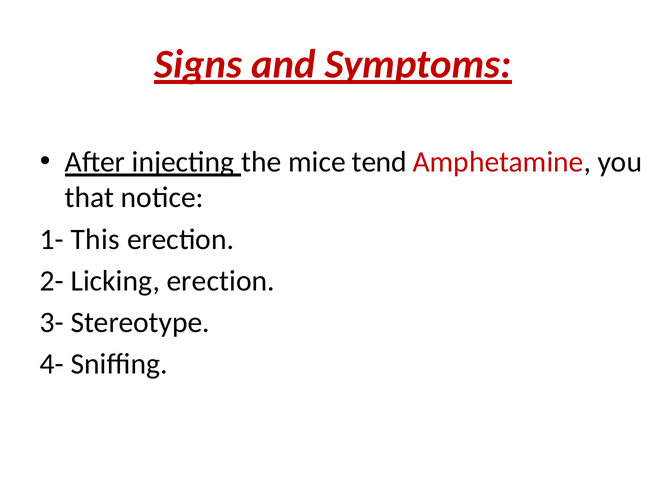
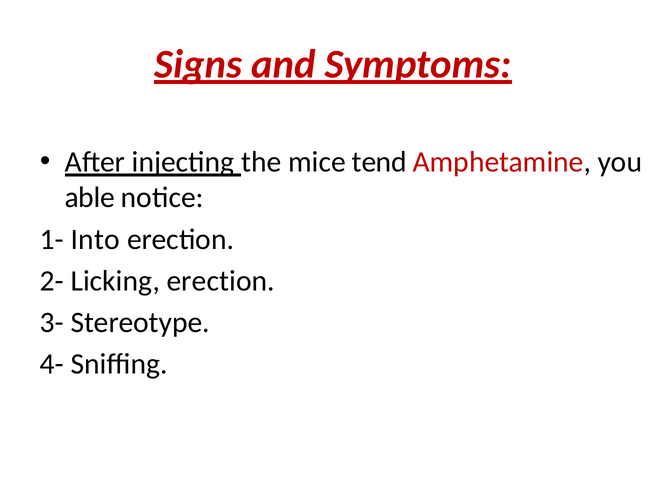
that: that -> able
This: This -> Into
